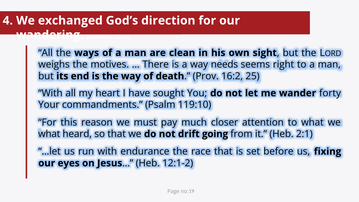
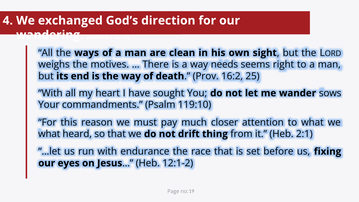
forty: forty -> sows
going: going -> thing
